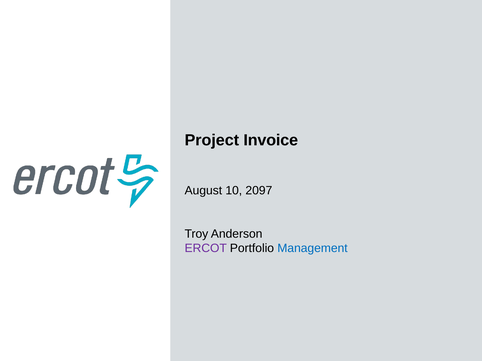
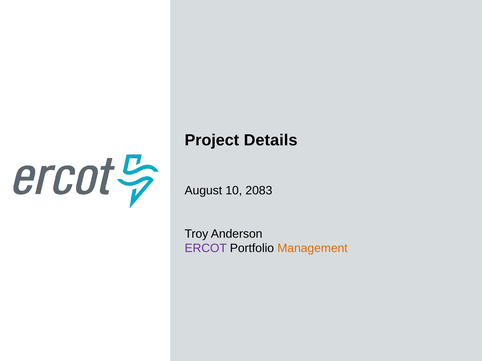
Invoice: Invoice -> Details
2097: 2097 -> 2083
Management colour: blue -> orange
